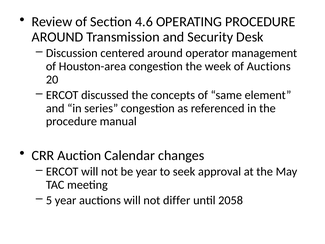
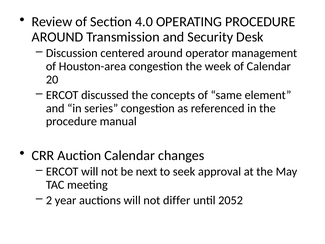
4.6: 4.6 -> 4.0
of Auctions: Auctions -> Calendar
be year: year -> next
5: 5 -> 2
2058: 2058 -> 2052
